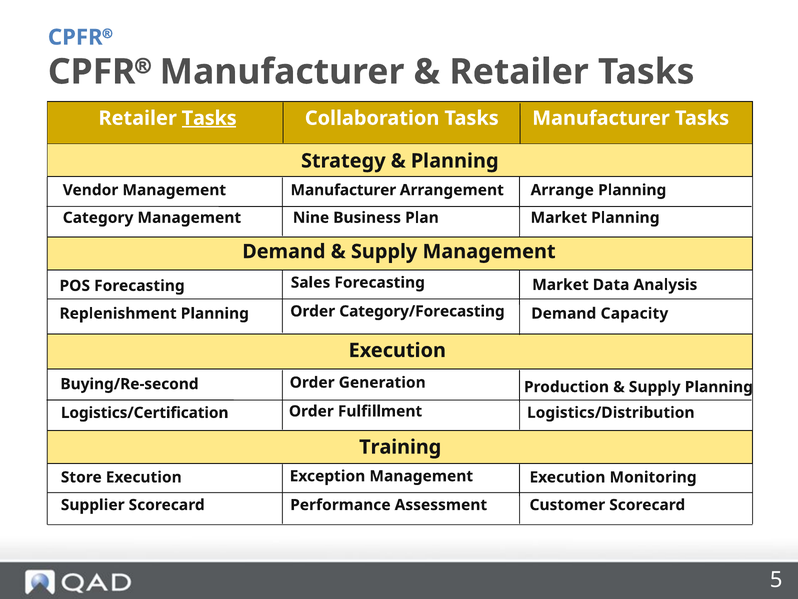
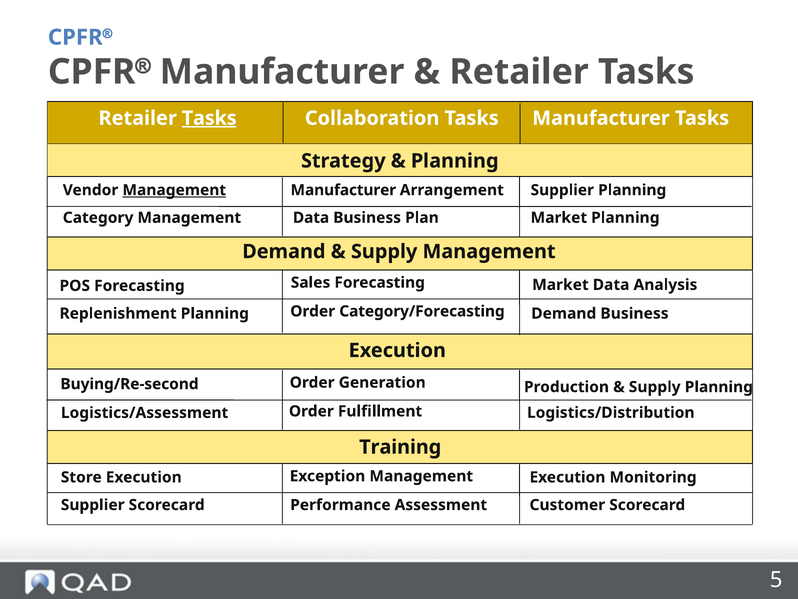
Management at (174, 190) underline: none -> present
Arrange at (562, 190): Arrange -> Supplier
Nine at (311, 218): Nine -> Data
Demand Capacity: Capacity -> Business
Logistics/Certification: Logistics/Certification -> Logistics/Assessment
